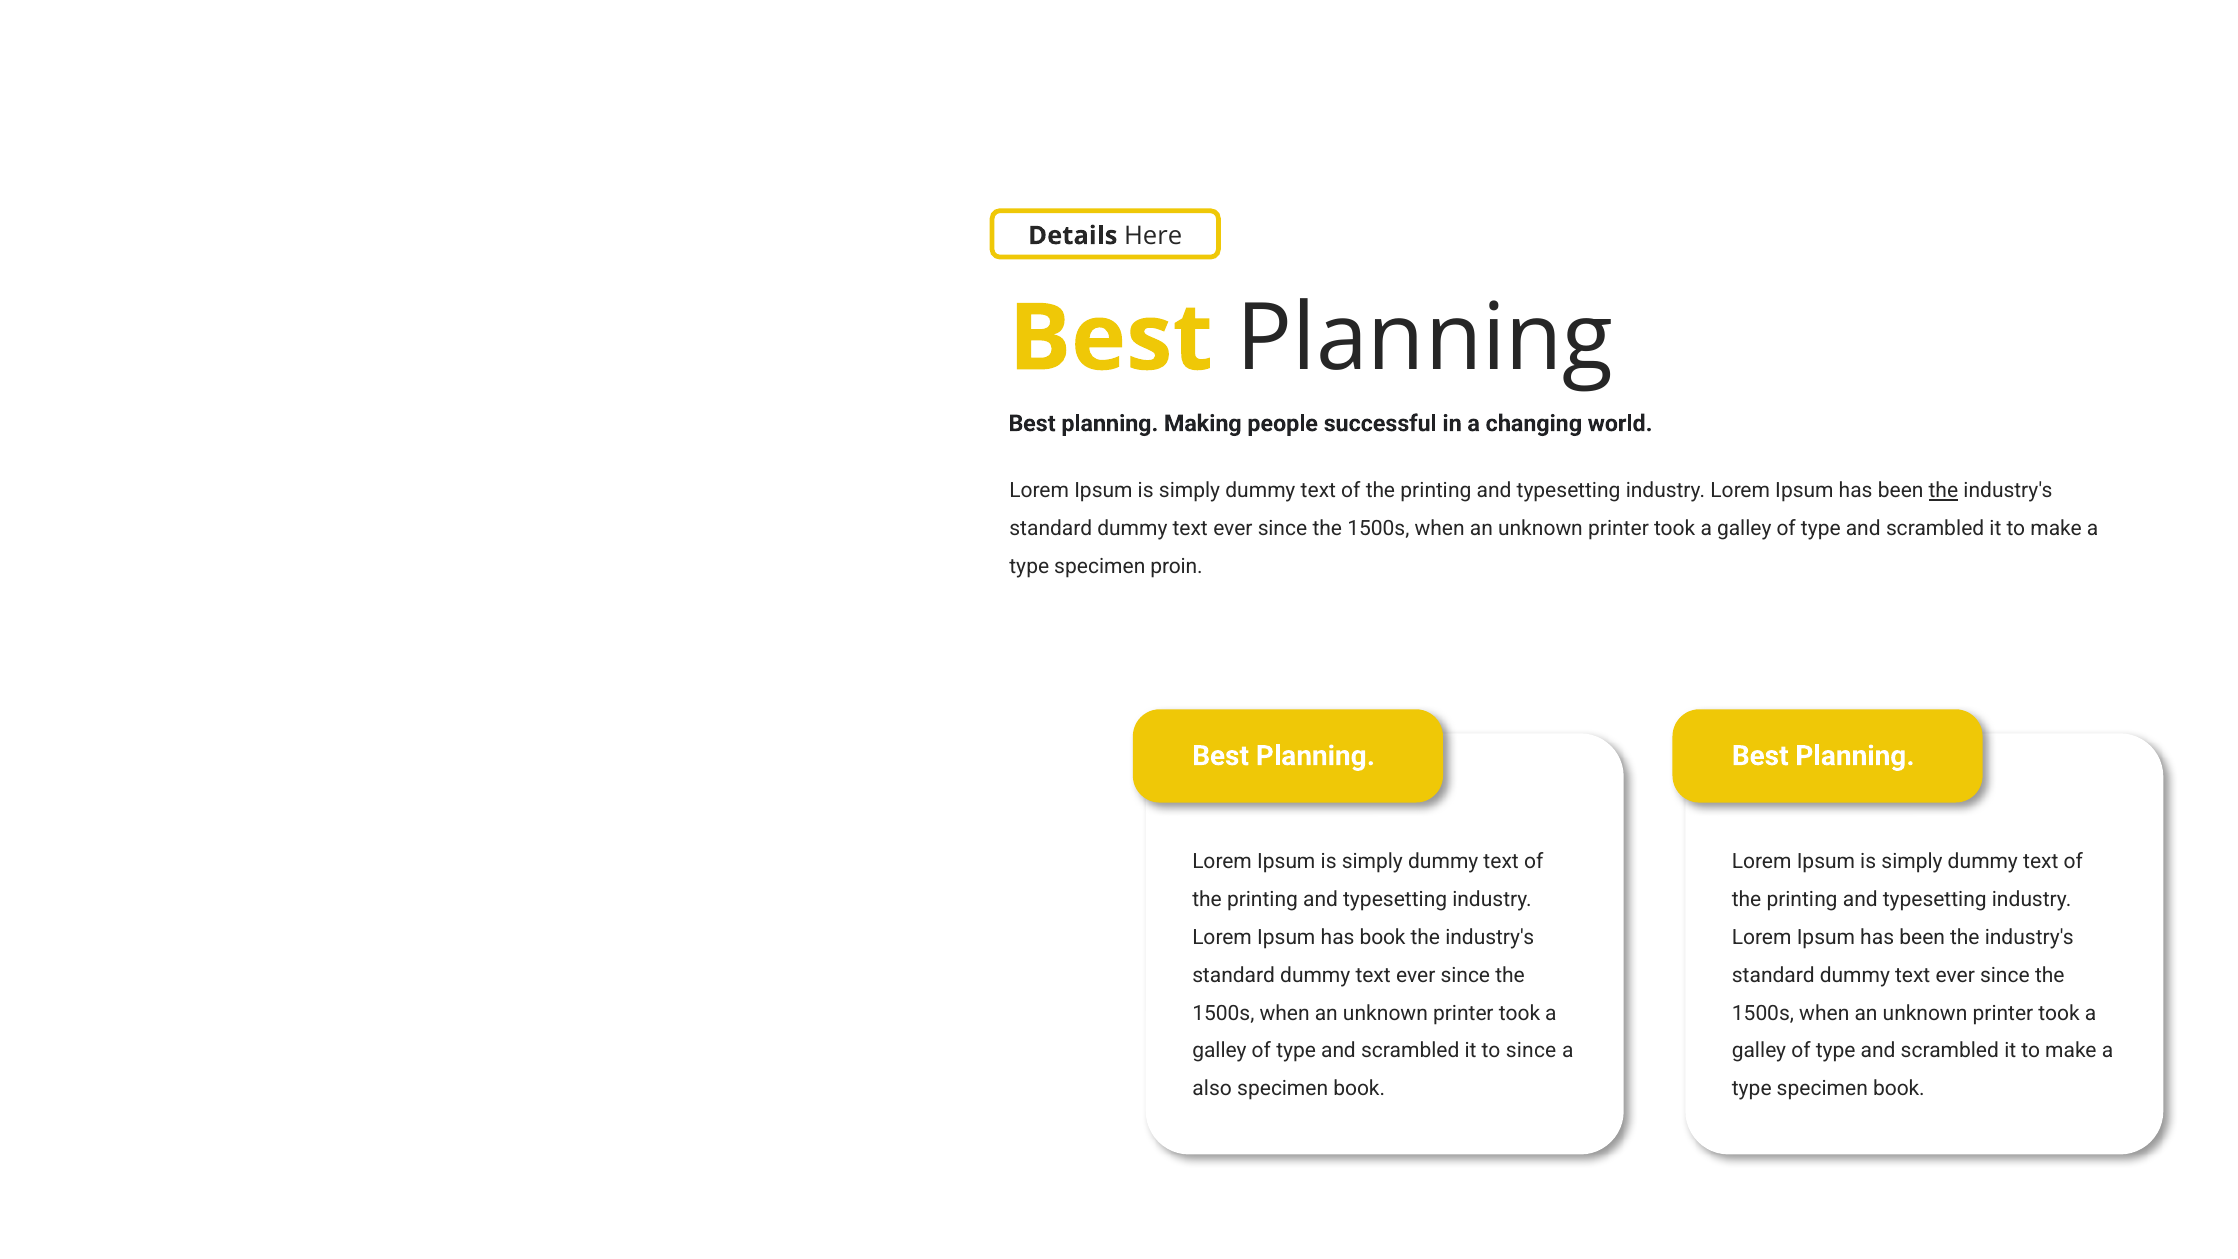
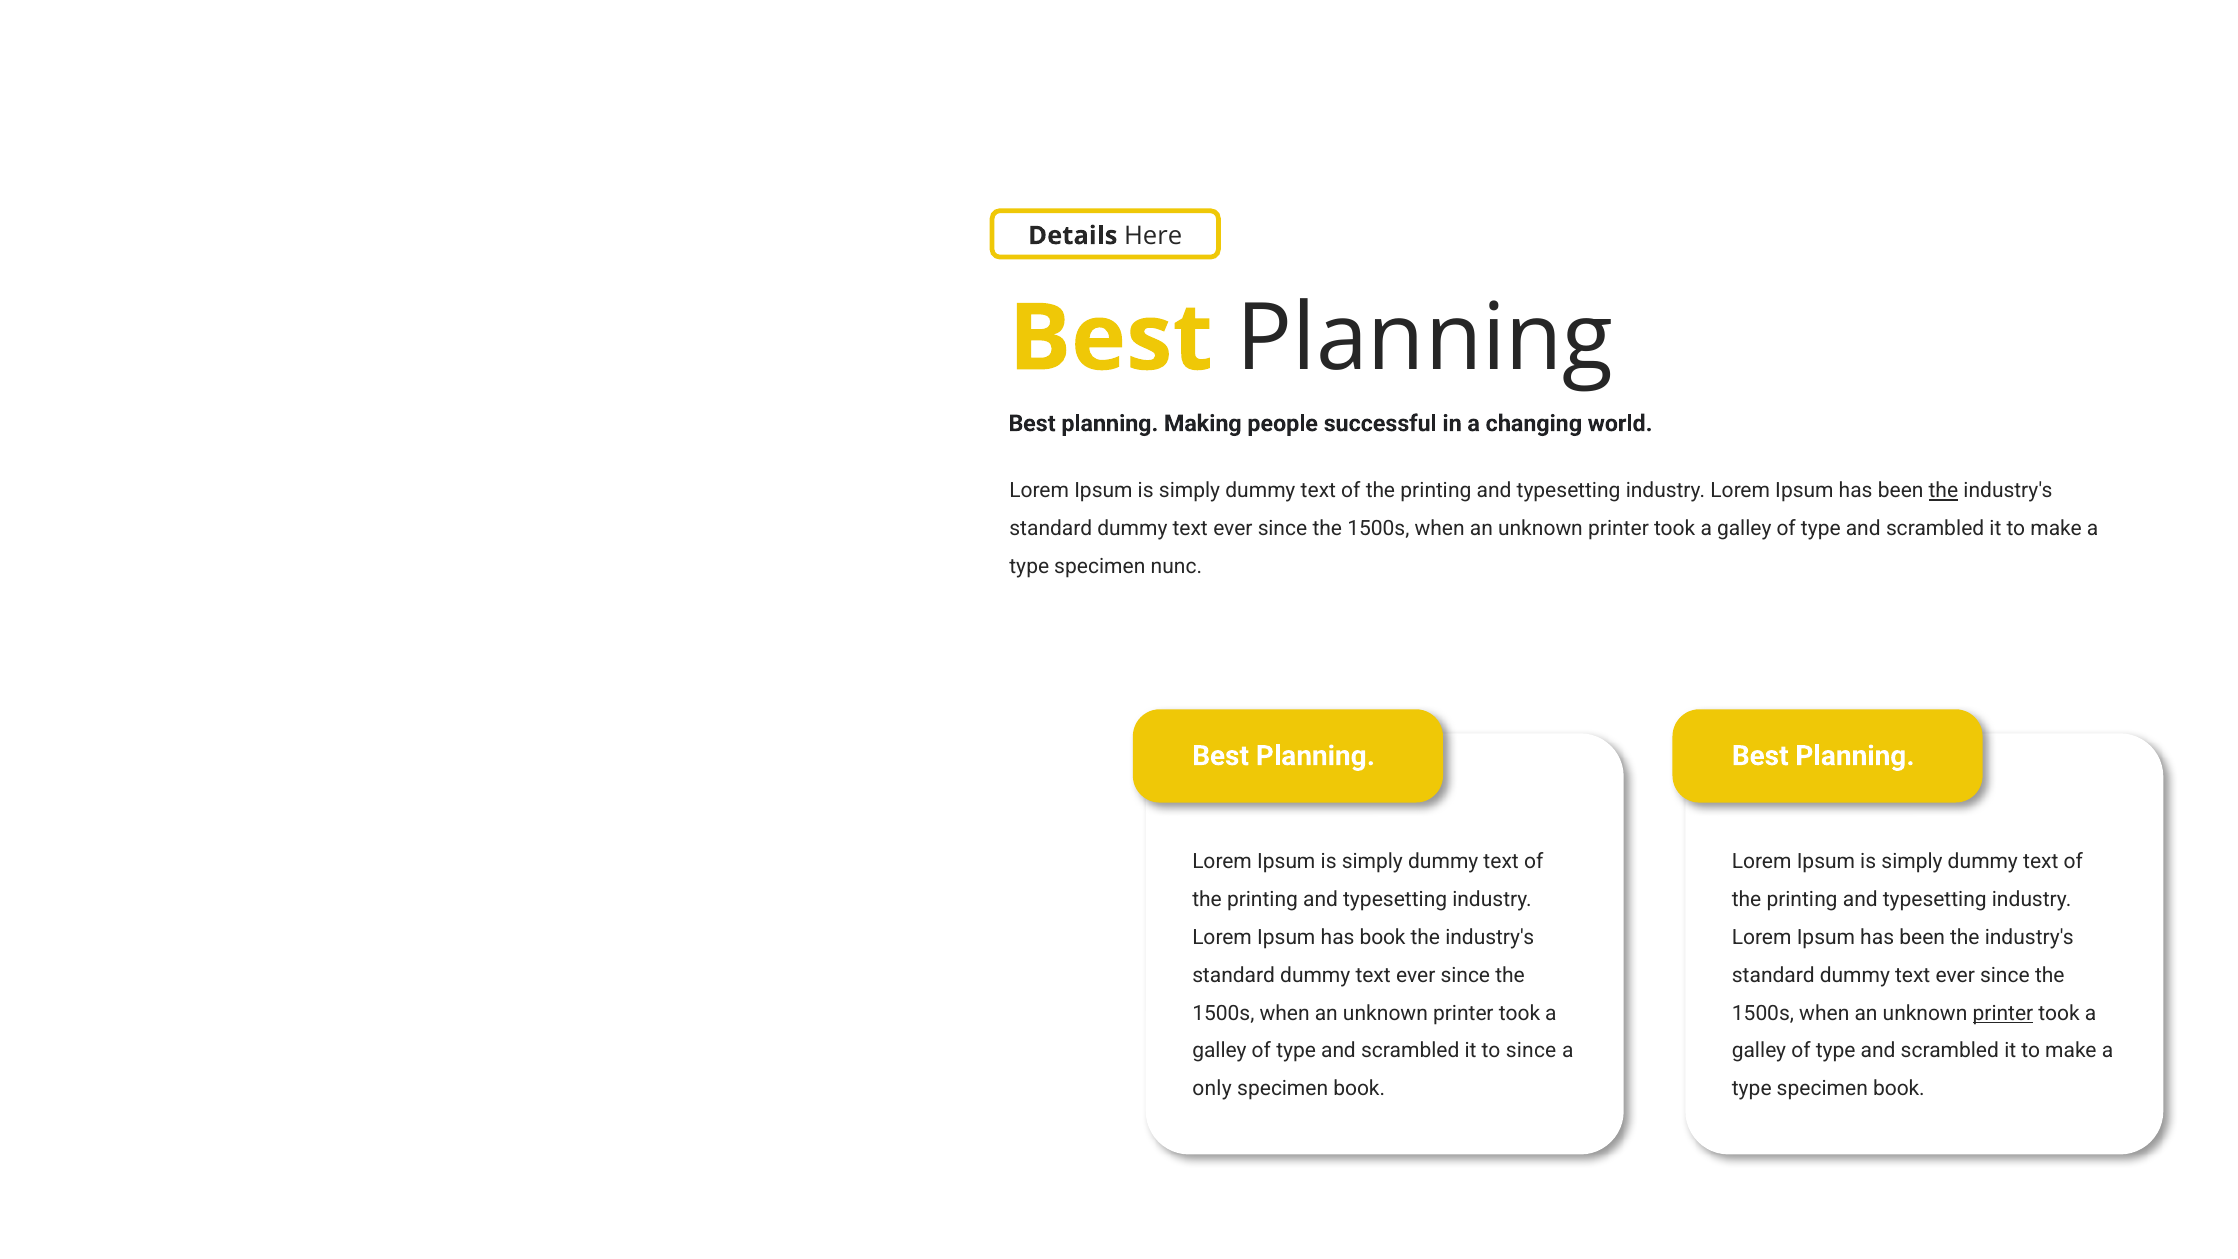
proin: proin -> nunc
printer at (2003, 1013) underline: none -> present
also: also -> only
